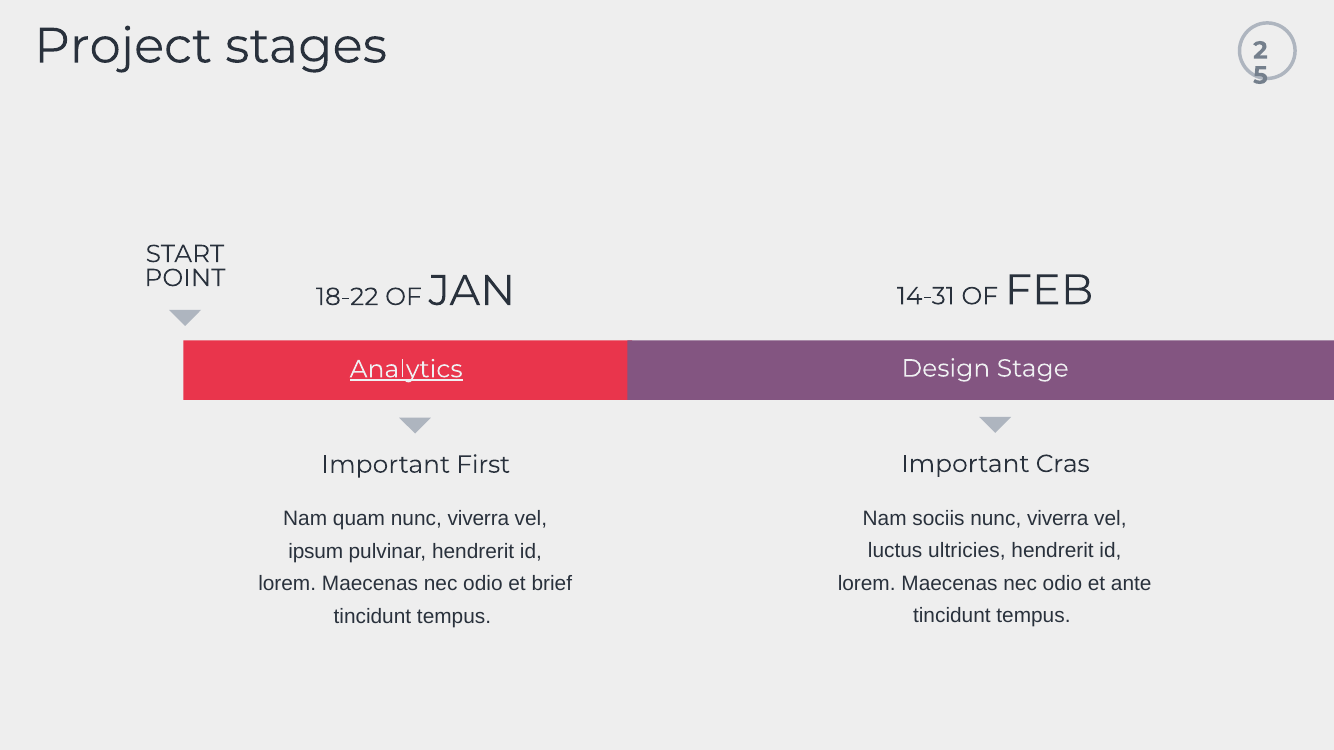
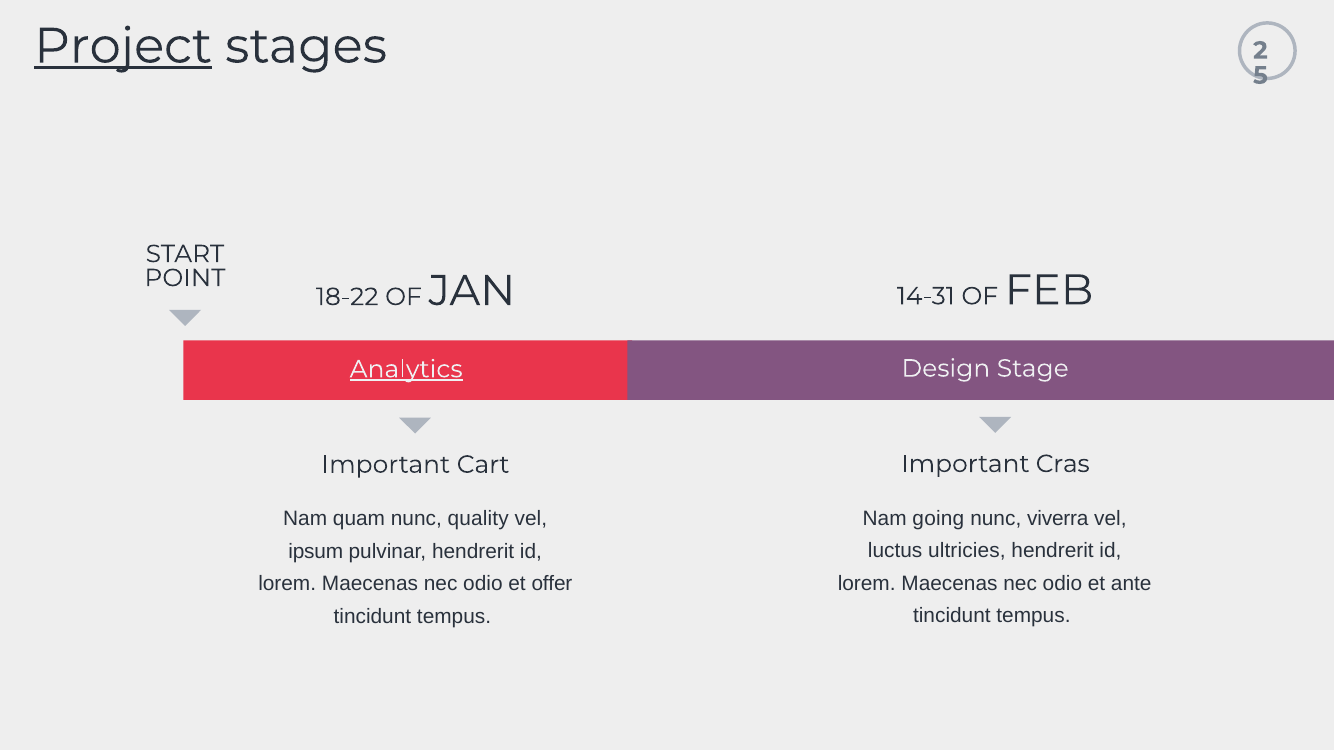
Project underline: none -> present
First: First -> Cart
sociis: sociis -> going
quam nunc viverra: viverra -> quality
brief: brief -> offer
